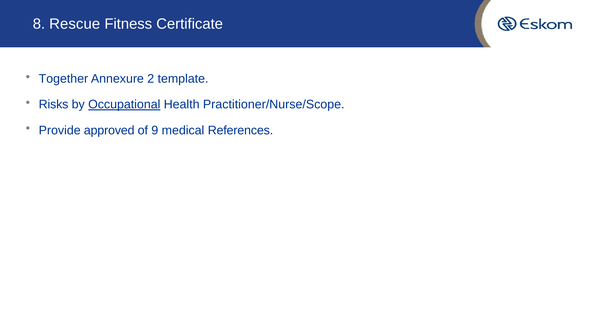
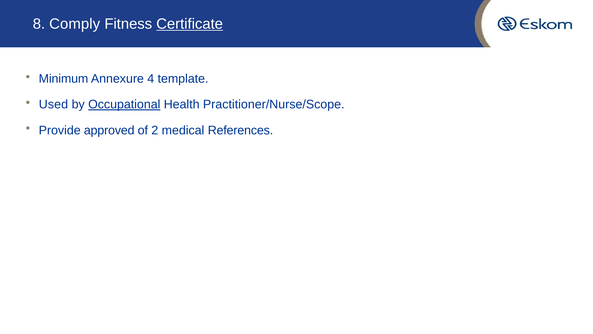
Rescue: Rescue -> Comply
Certificate underline: none -> present
Together: Together -> Minimum
2: 2 -> 4
Risks: Risks -> Used
9: 9 -> 2
